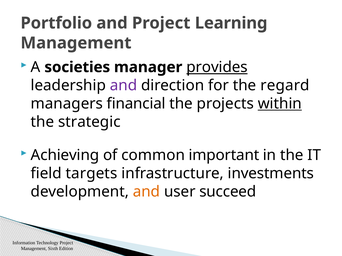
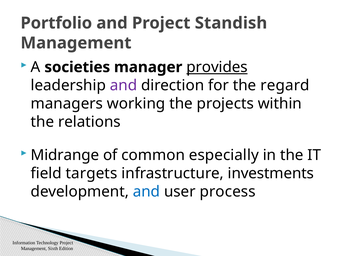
Learning: Learning -> Standish
financial: financial -> working
within underline: present -> none
strategic: strategic -> relations
Achieving: Achieving -> Midrange
important: important -> especially
and at (146, 192) colour: orange -> blue
succeed: succeed -> process
